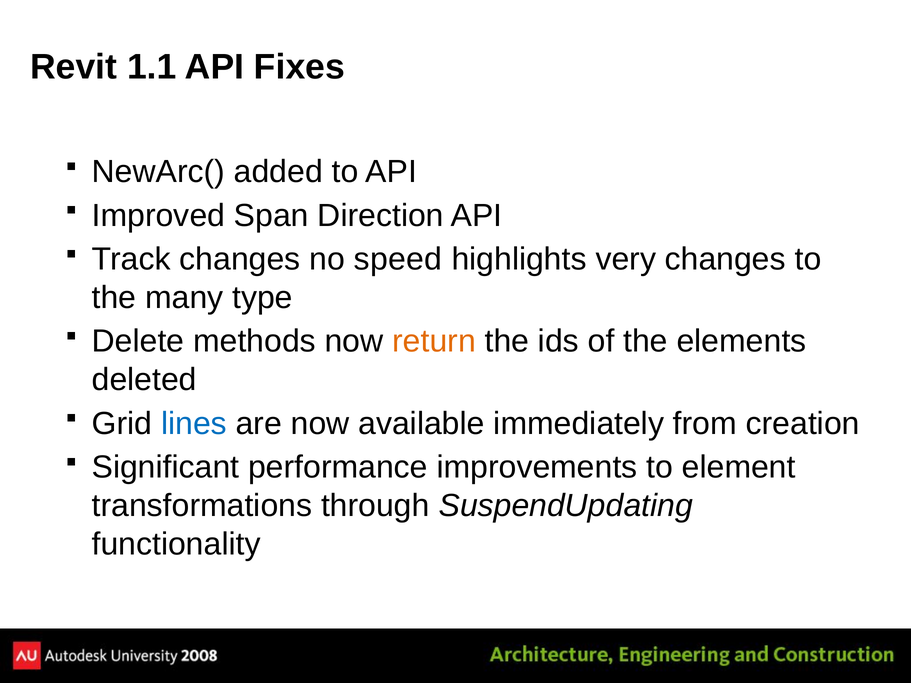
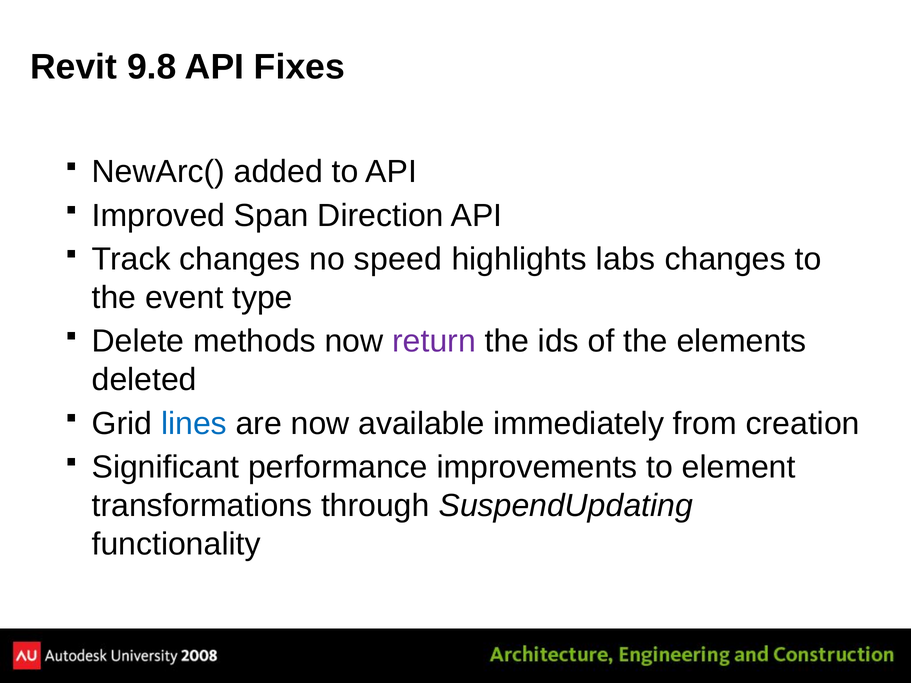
1.1: 1.1 -> 9.8
very: very -> labs
many: many -> event
return colour: orange -> purple
